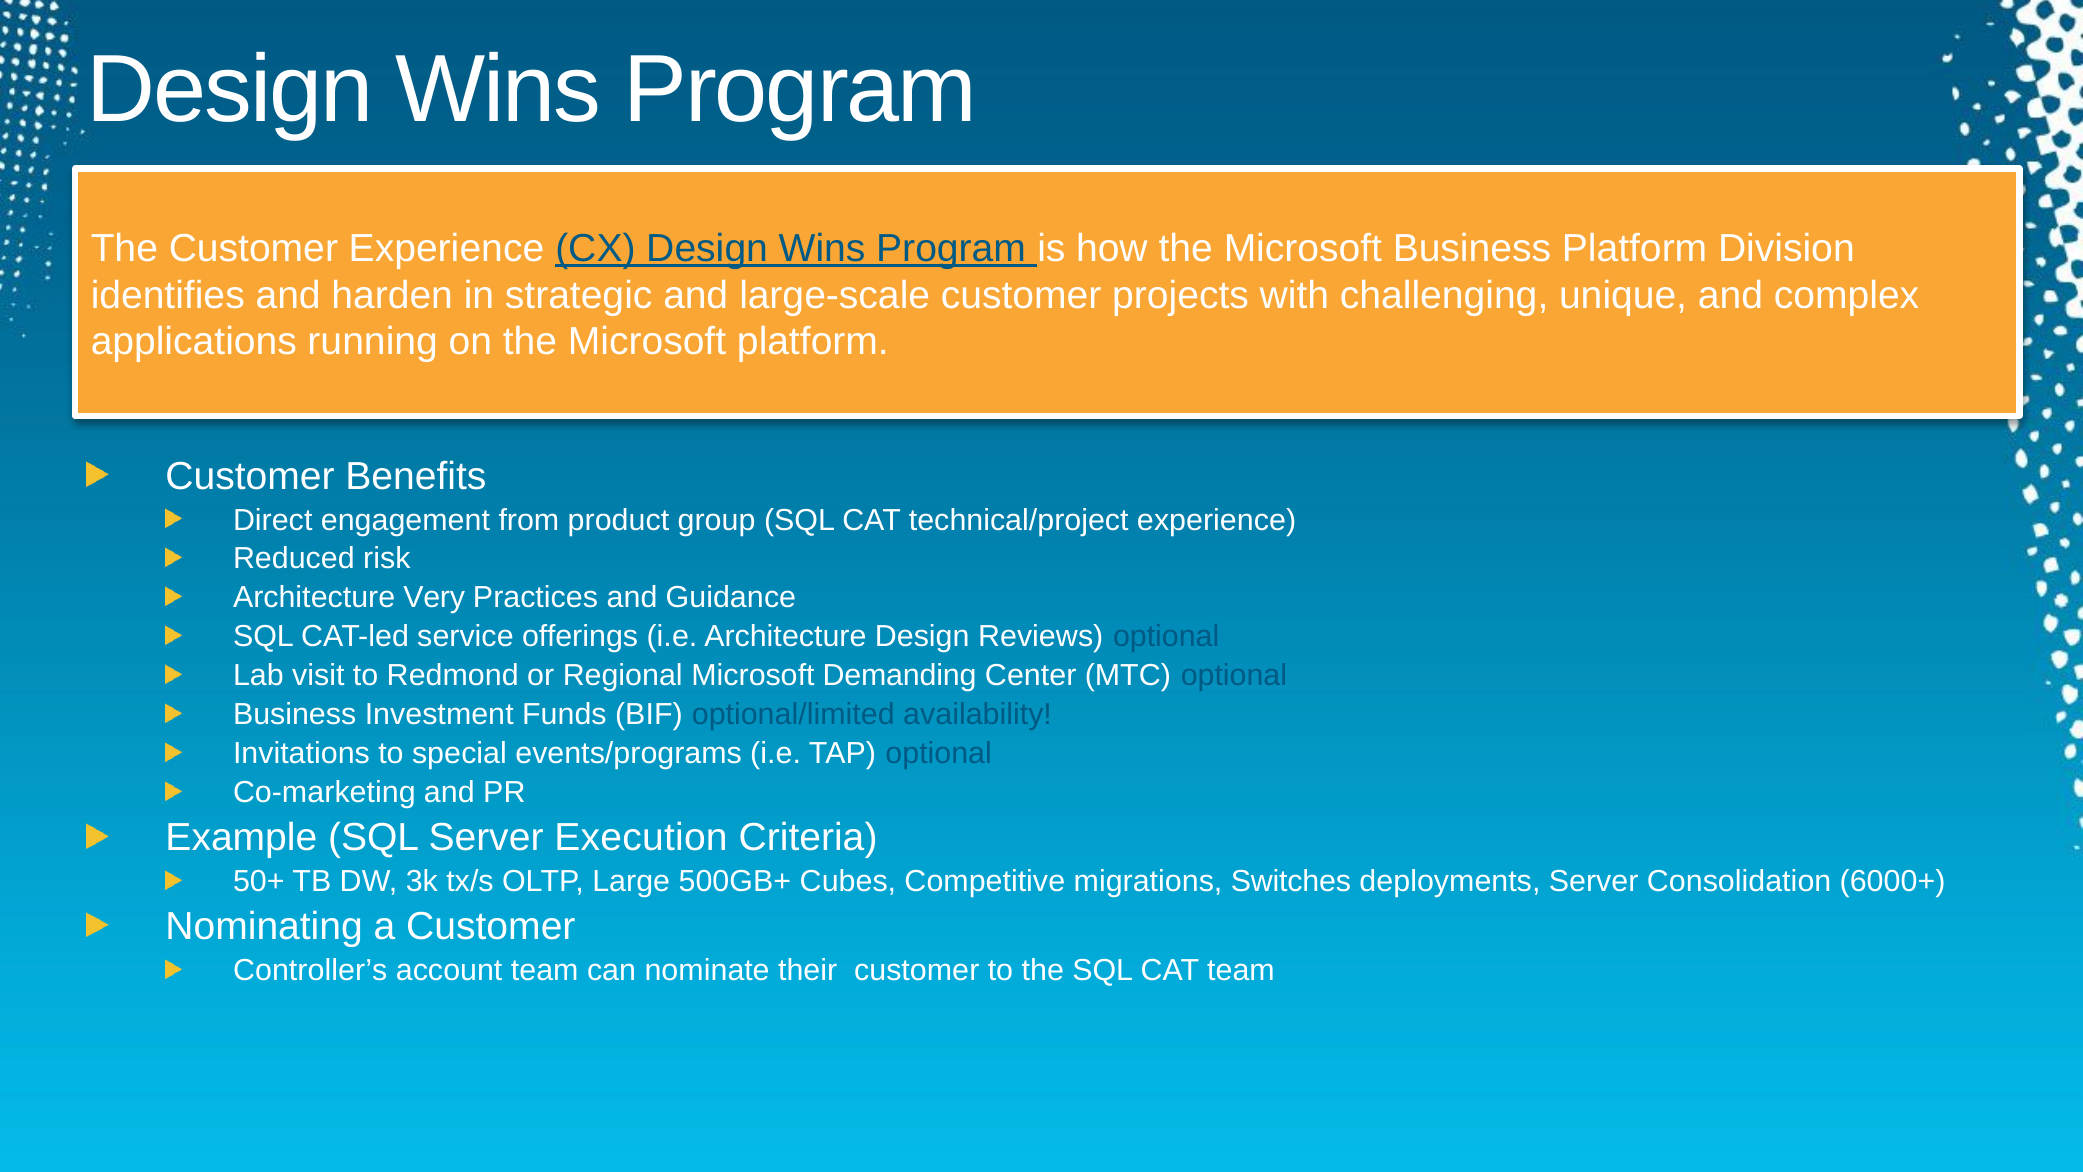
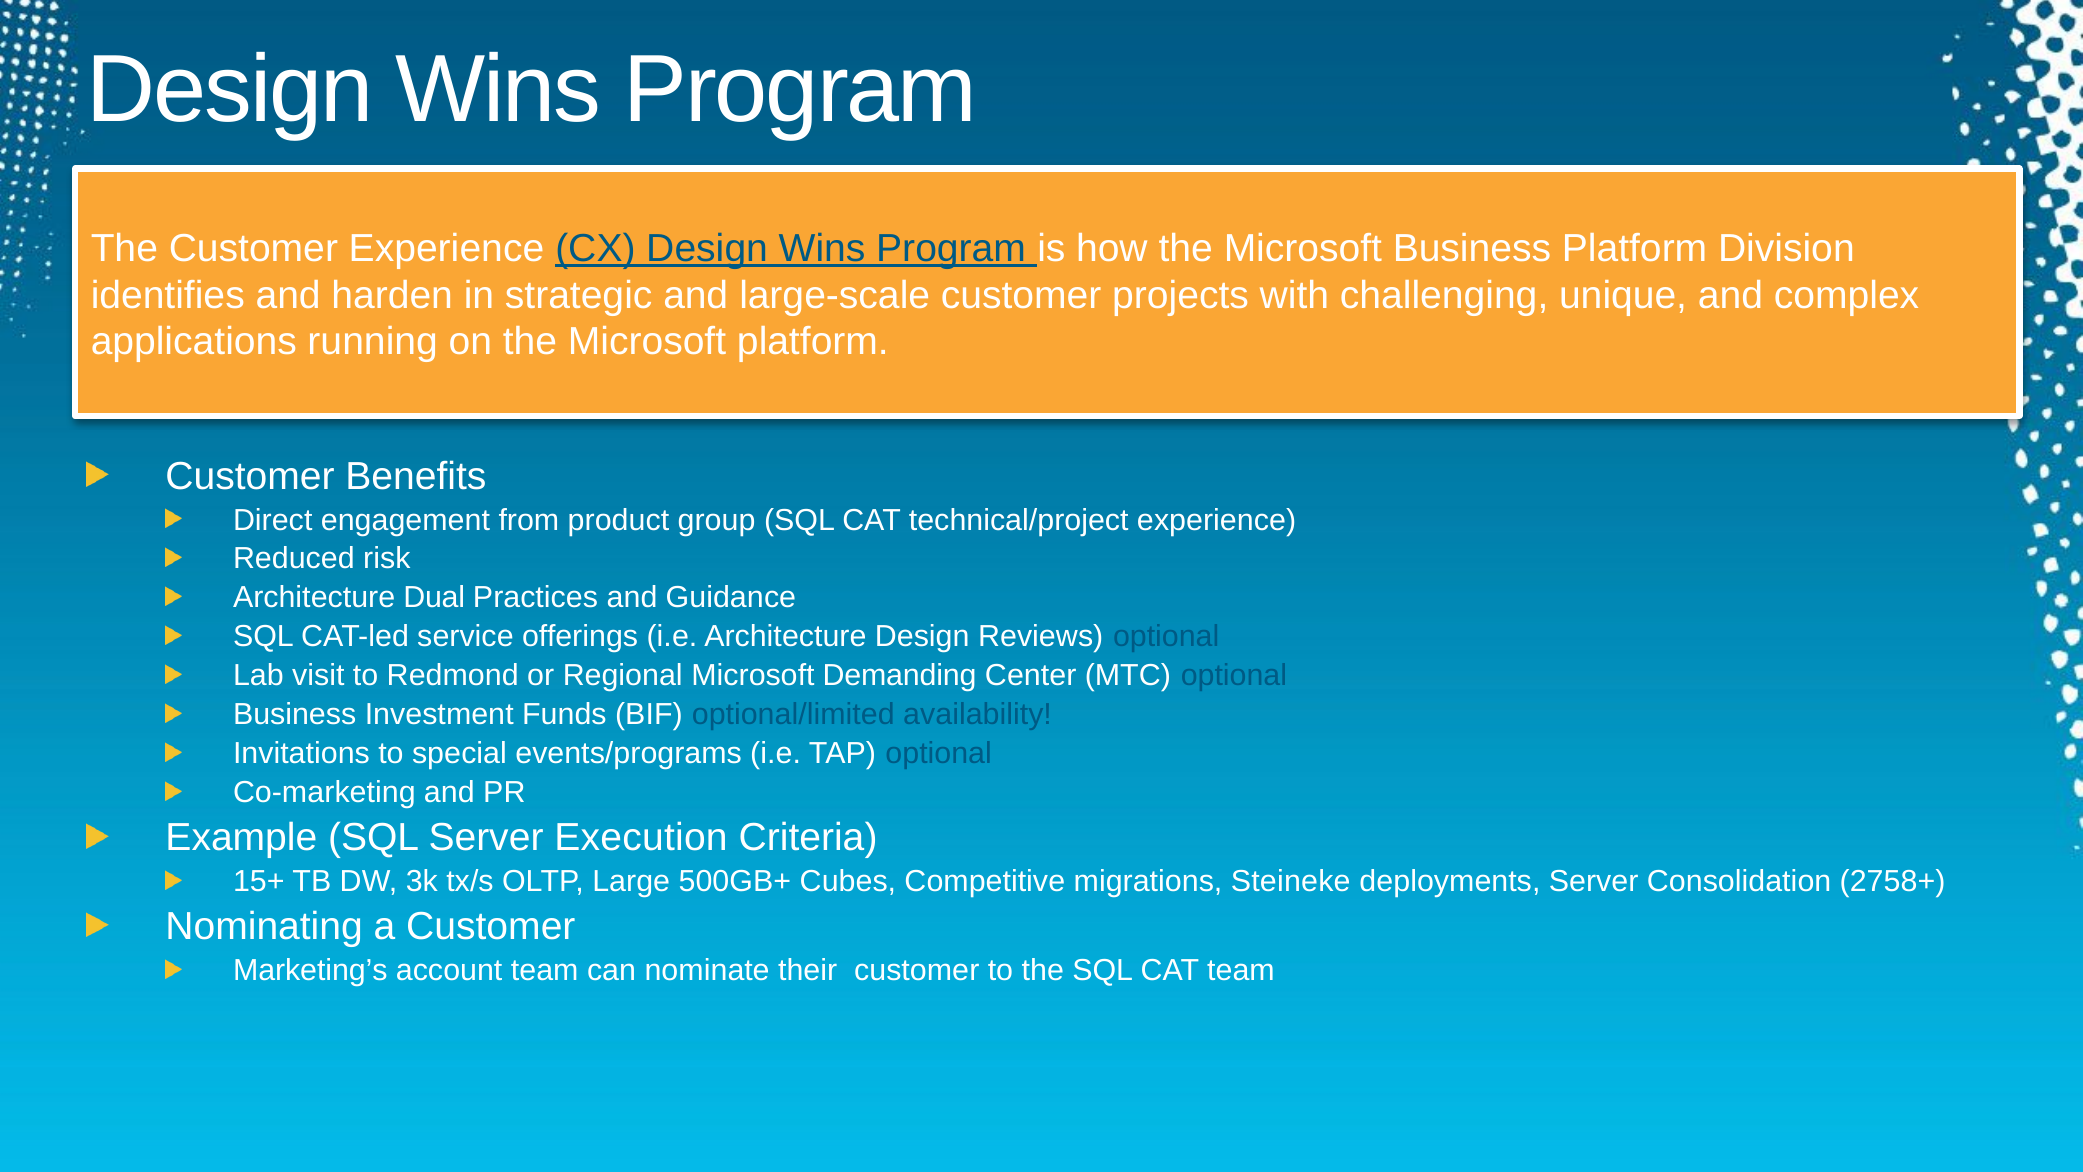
Very: Very -> Dual
50+: 50+ -> 15+
Switches: Switches -> Steineke
6000+: 6000+ -> 2758+
Controller’s: Controller’s -> Marketing’s
